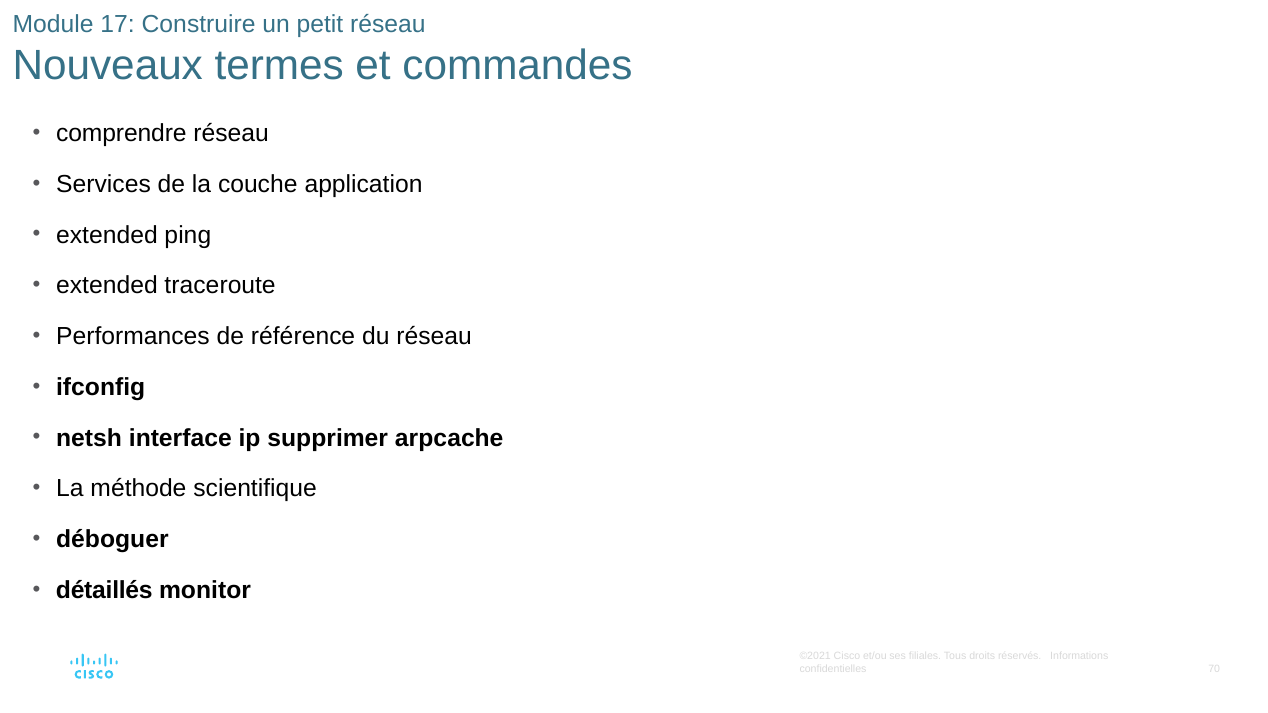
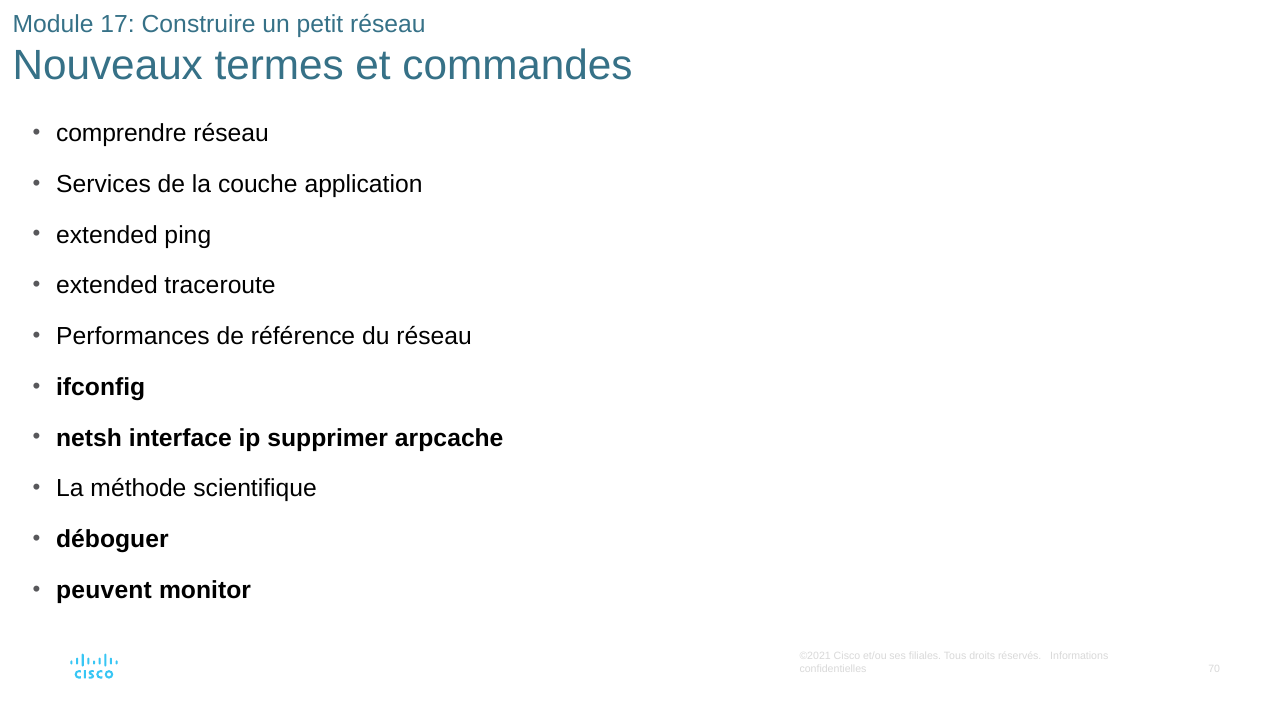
détaillés: détaillés -> peuvent
